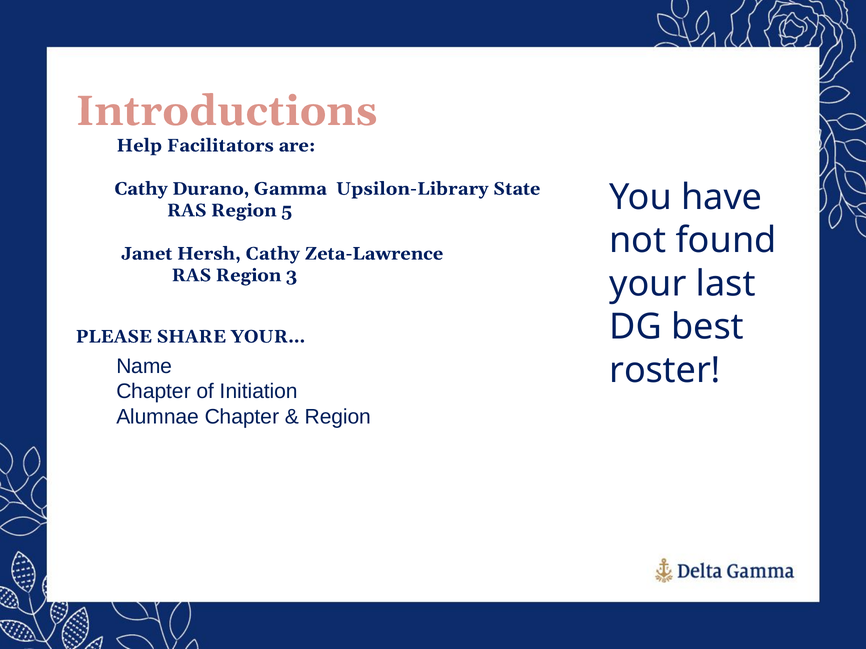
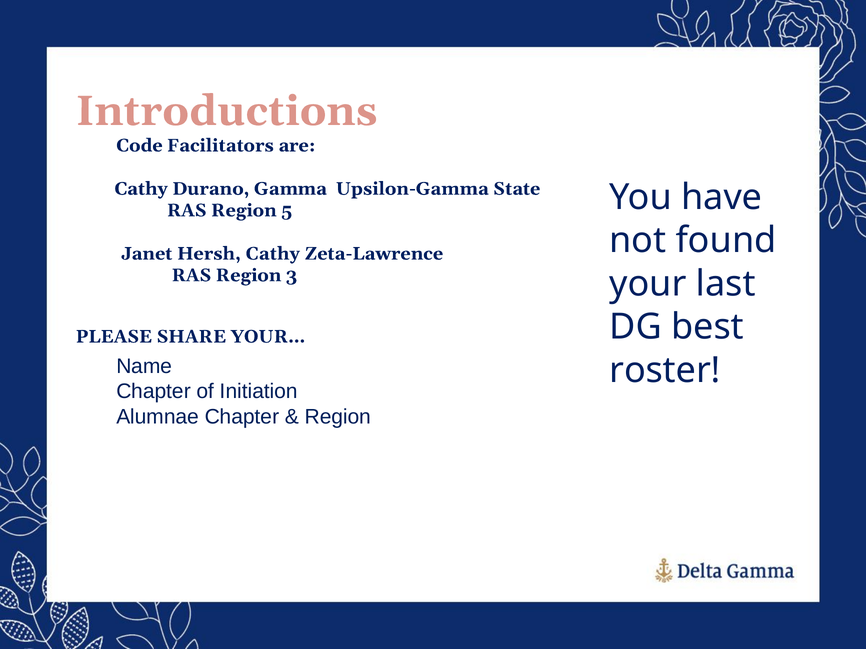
Help: Help -> Code
Upsilon-Library: Upsilon-Library -> Upsilon-Gamma
